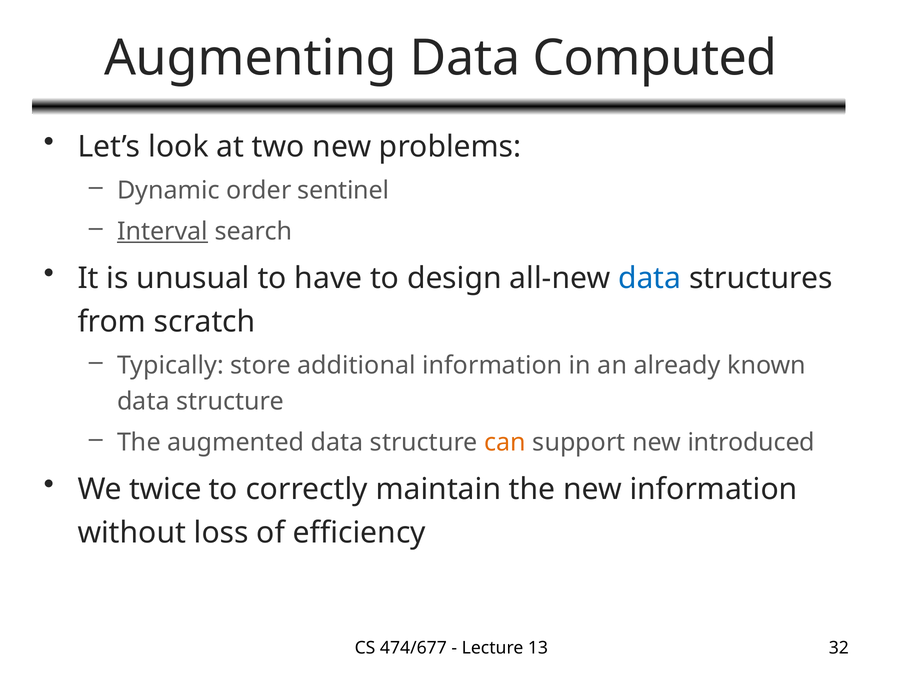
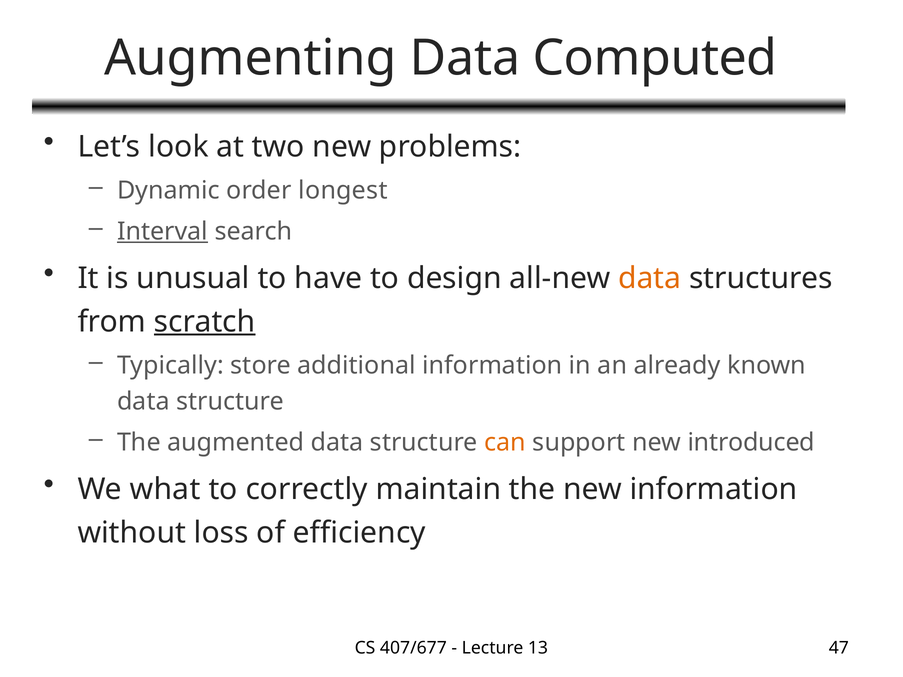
sentinel: sentinel -> longest
data at (650, 278) colour: blue -> orange
scratch underline: none -> present
twice: twice -> what
474/677: 474/677 -> 407/677
32: 32 -> 47
